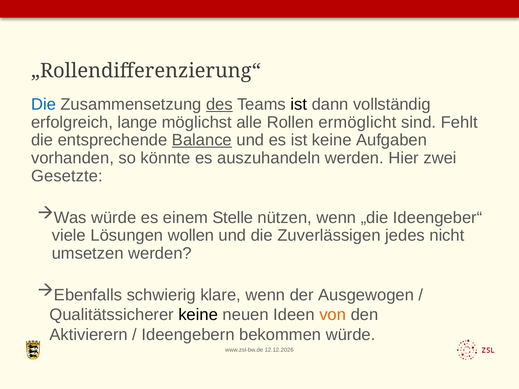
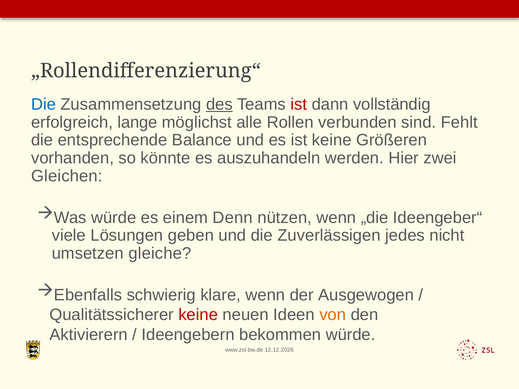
ist at (299, 104) colour: black -> red
ermöglicht: ermöglicht -> verbunden
Balance underline: present -> none
Aufgaben: Aufgaben -> Größeren
Gesetzte: Gesetzte -> Gleichen
Stelle: Stelle -> Denn
wollen: wollen -> geben
umsetzen werden: werden -> gleiche
keine at (198, 315) colour: black -> red
